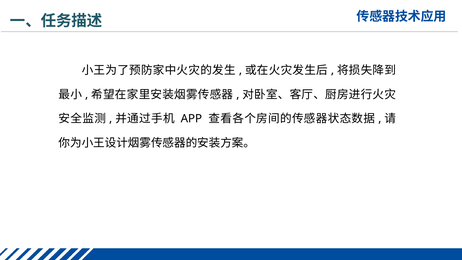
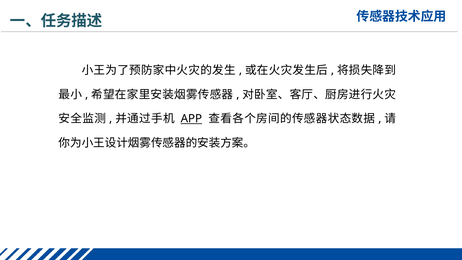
APP underline: none -> present
